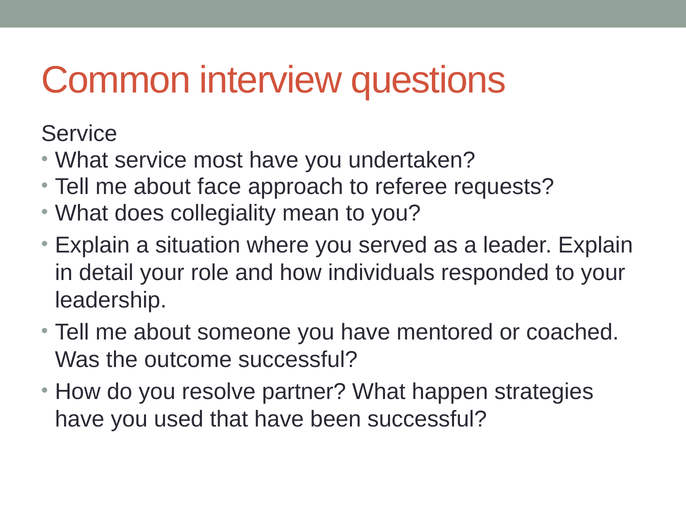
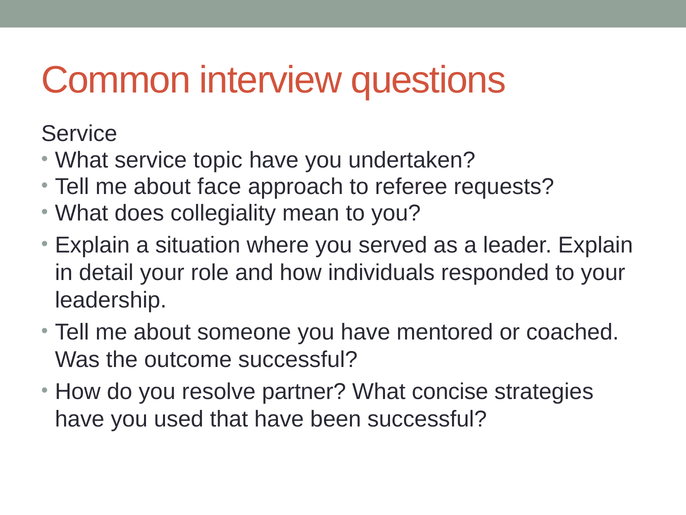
most: most -> topic
happen: happen -> concise
